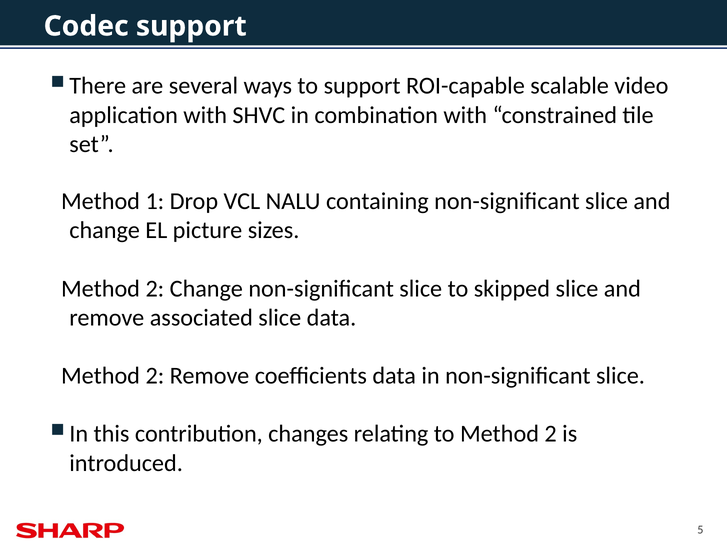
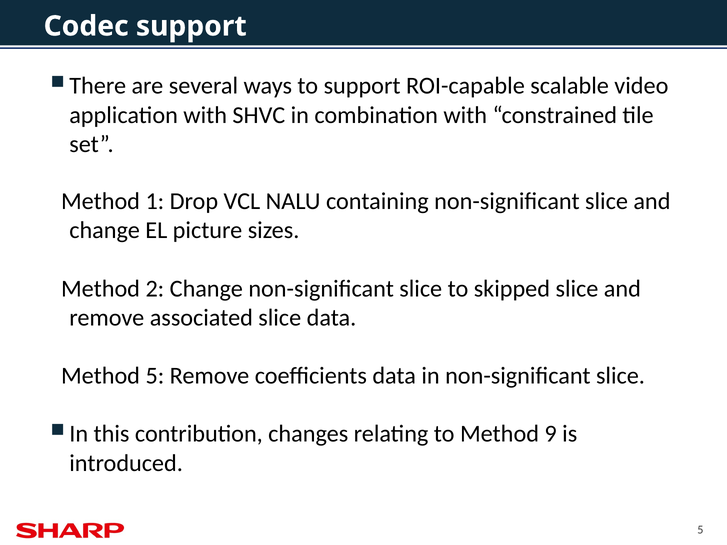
2 at (155, 376): 2 -> 5
to Method 2: 2 -> 9
